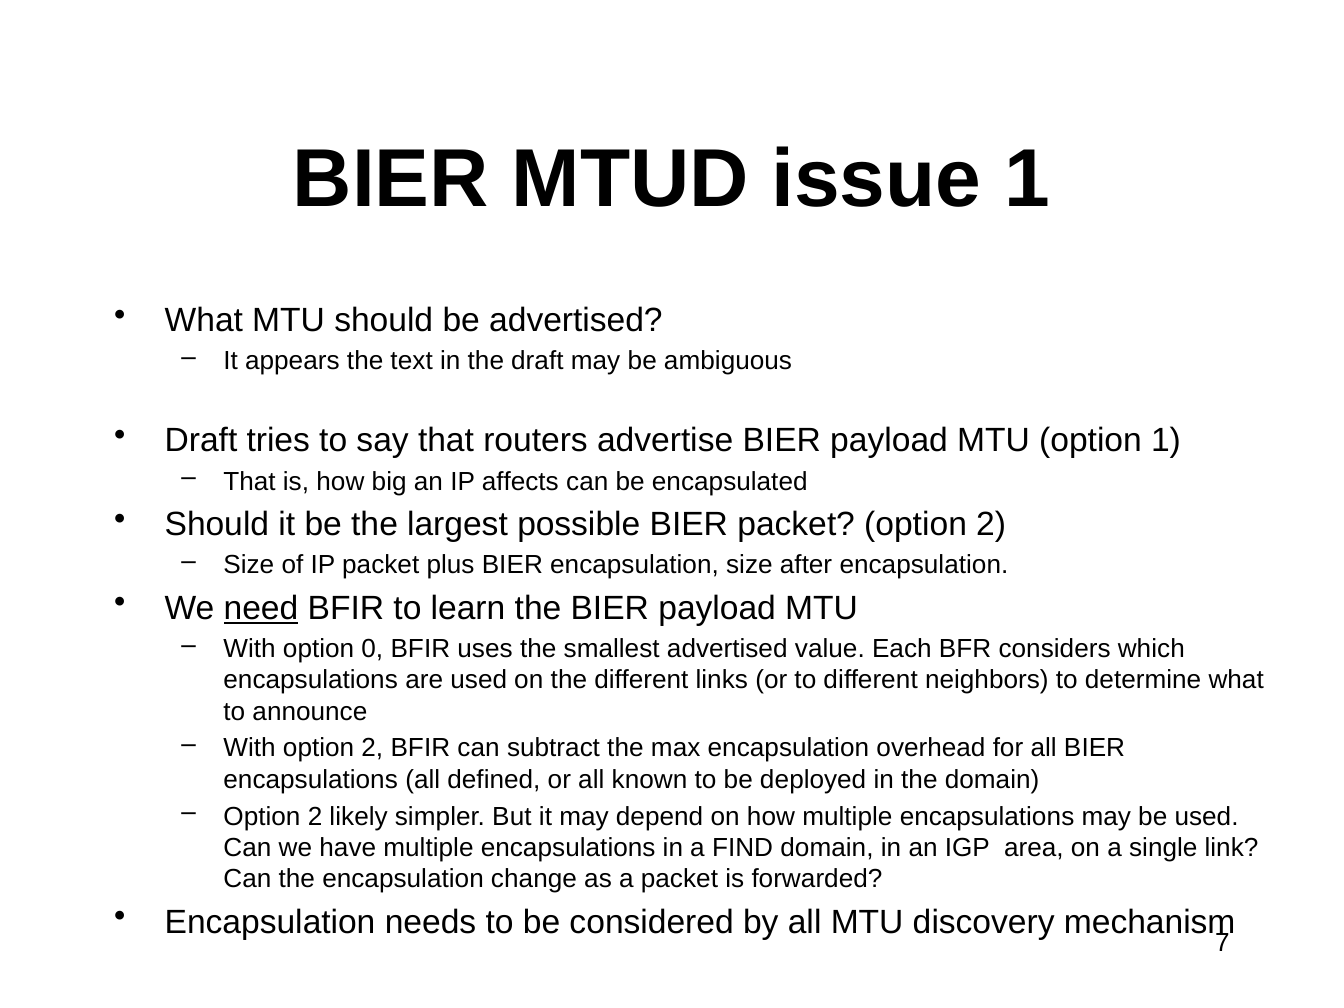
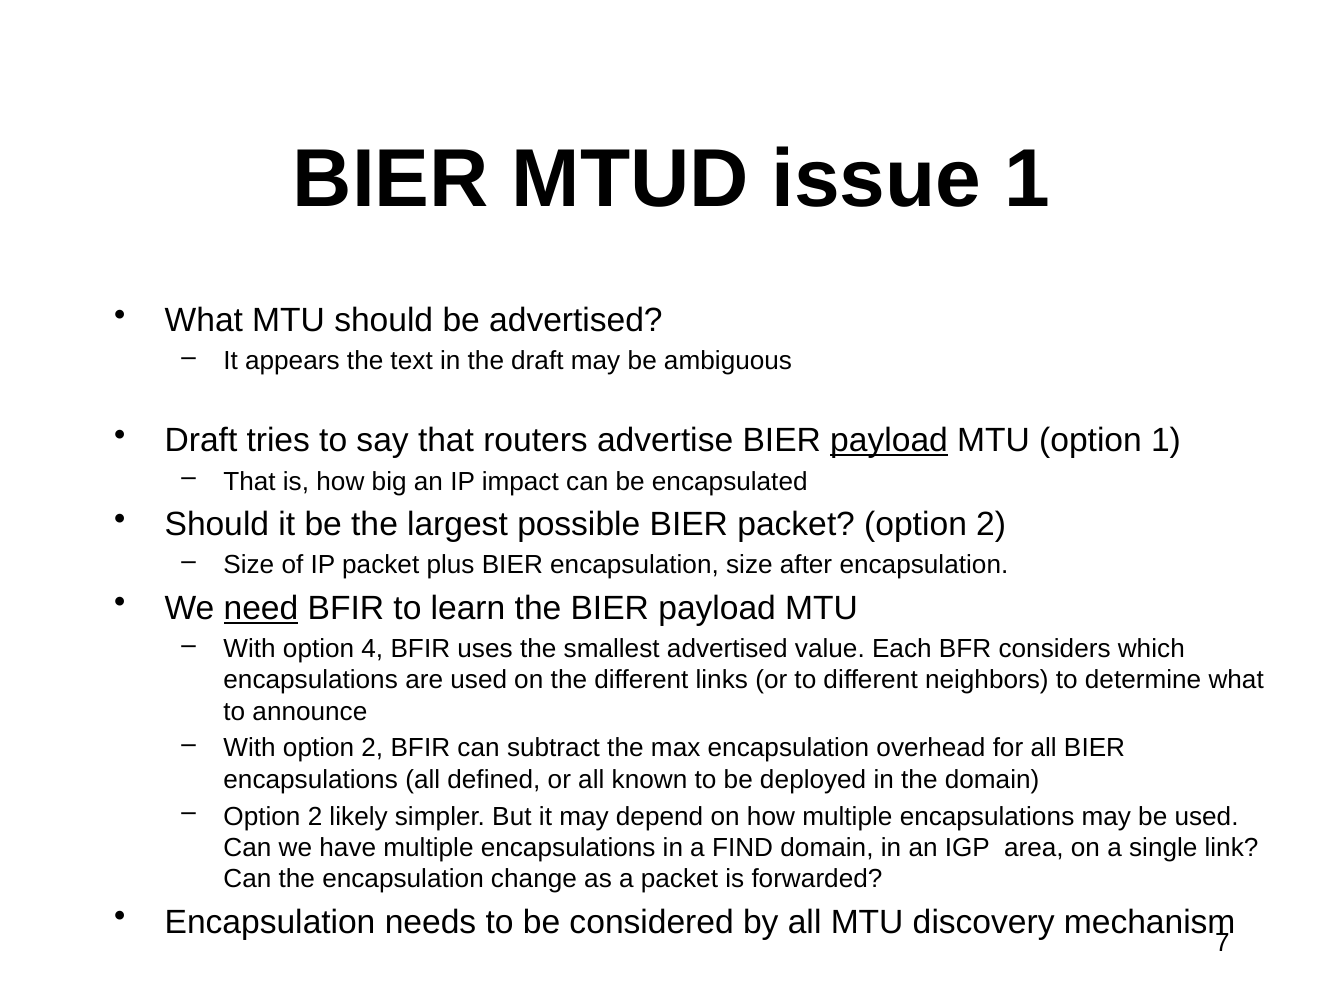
payload at (889, 441) underline: none -> present
affects: affects -> impact
0: 0 -> 4
